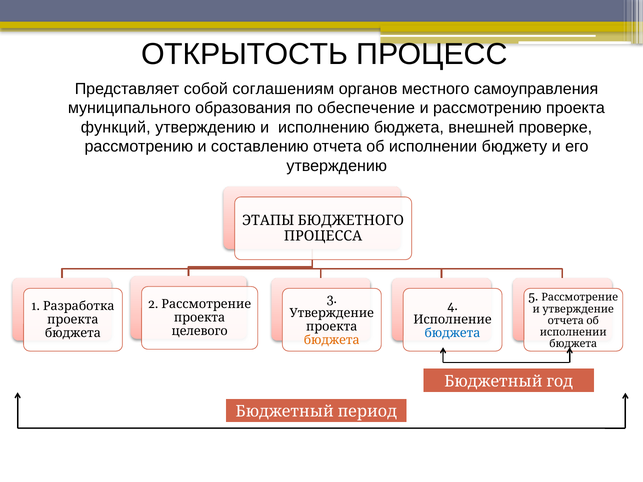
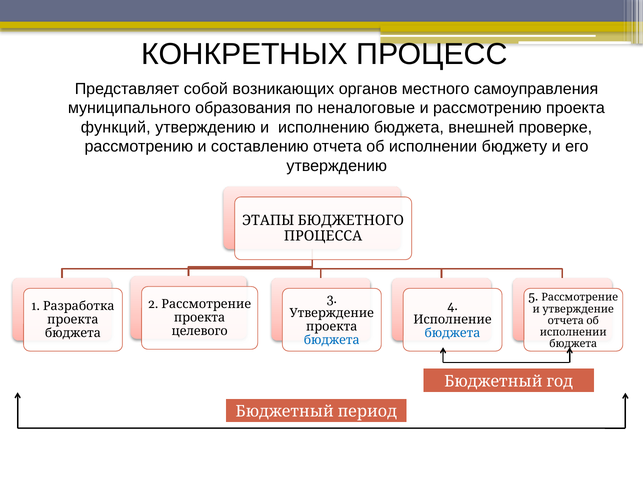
ОТКРЫТОСТЬ: ОТКРЫТОСТЬ -> КОНКРЕТНЫХ
соглашениям: соглашениям -> возникающих
обеспечение: обеспечение -> неналоговые
бюджета at (332, 340) colour: orange -> blue
